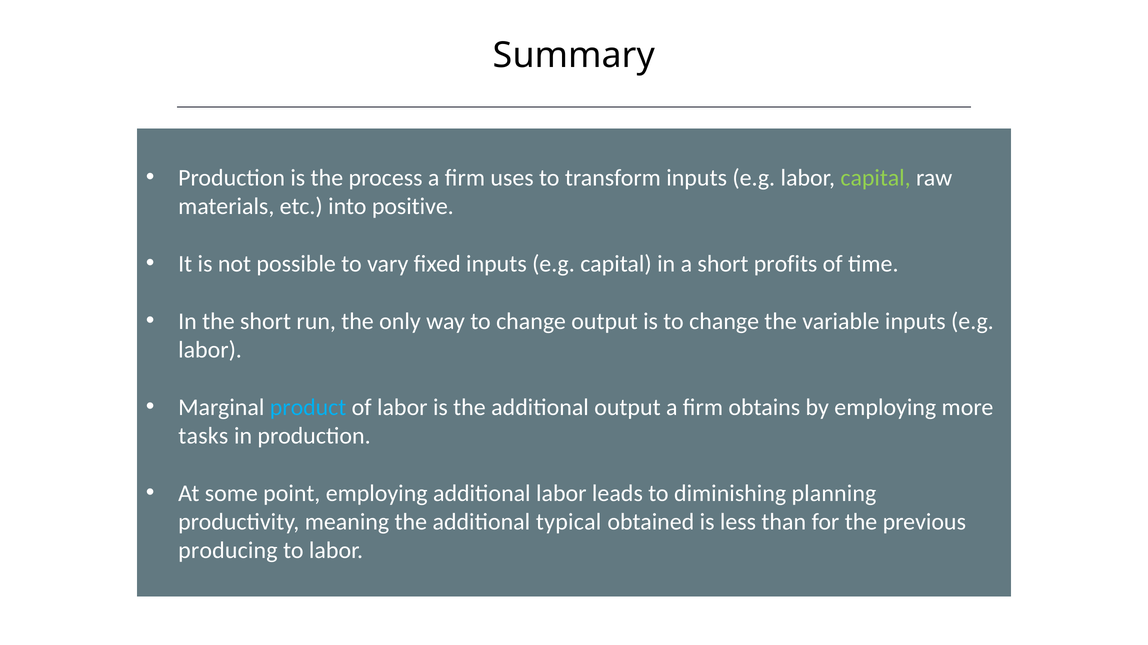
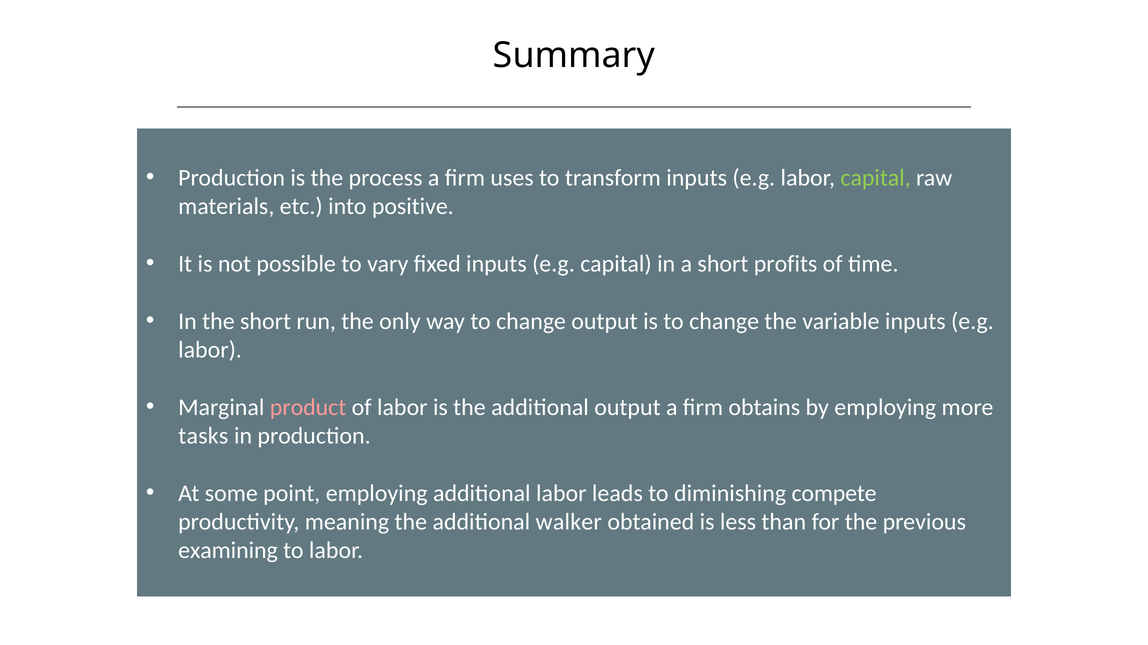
product colour: light blue -> pink
planning: planning -> compete
typical: typical -> walker
producing: producing -> examining
